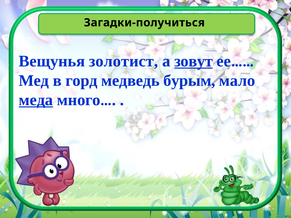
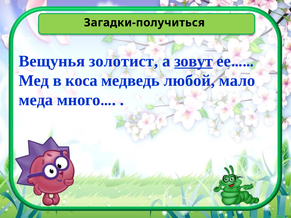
горд: горд -> коса
бурым: бурым -> любой
меда underline: present -> none
